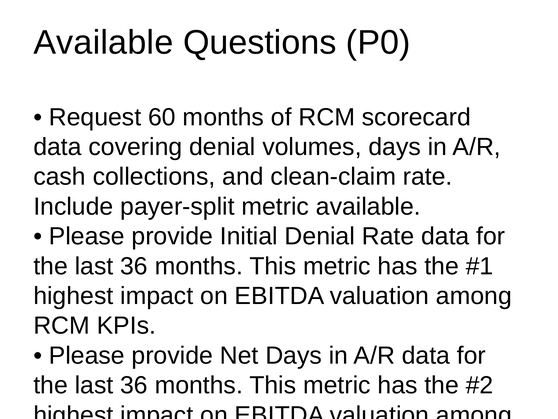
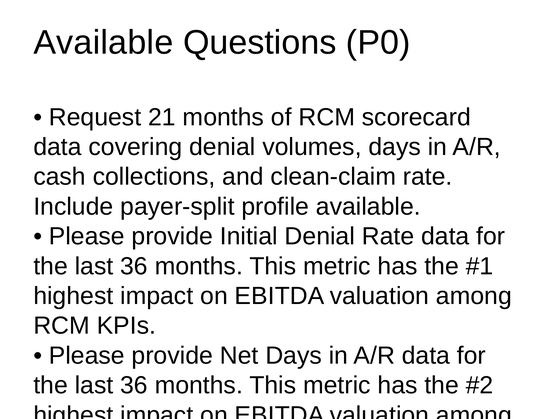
60: 60 -> 21
payer-split metric: metric -> profile
